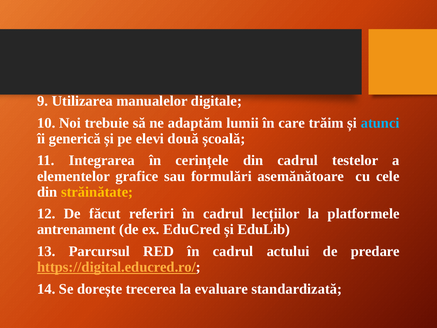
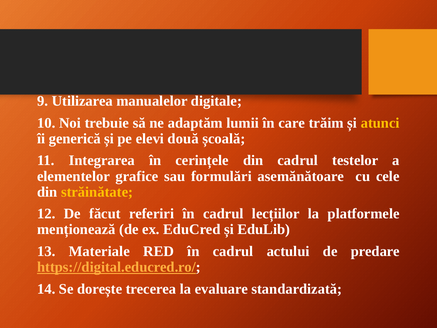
atunci colour: light blue -> yellow
antrenament: antrenament -> menționează
Parcursul: Parcursul -> Materiale
